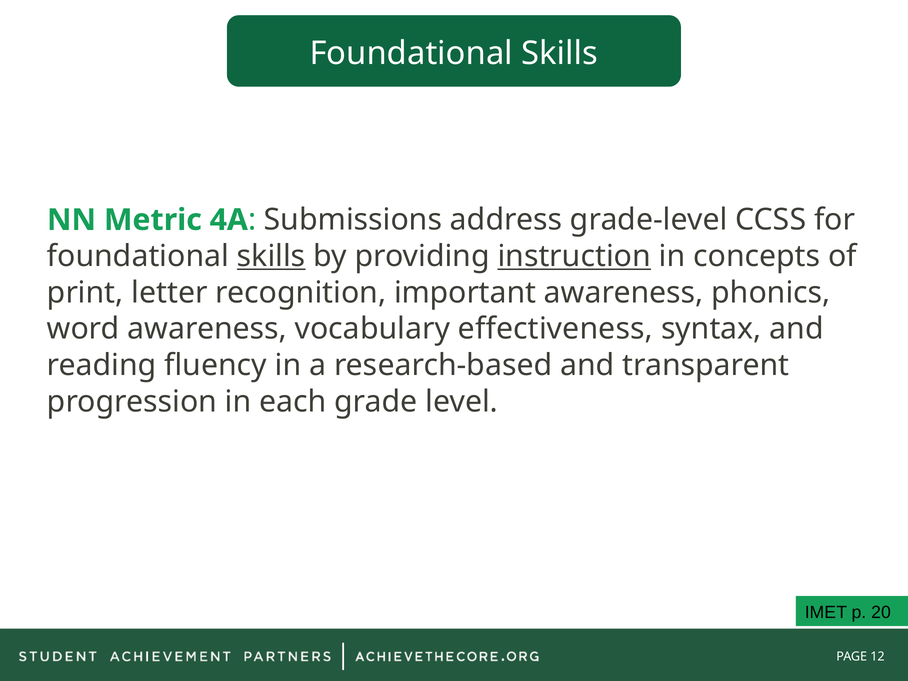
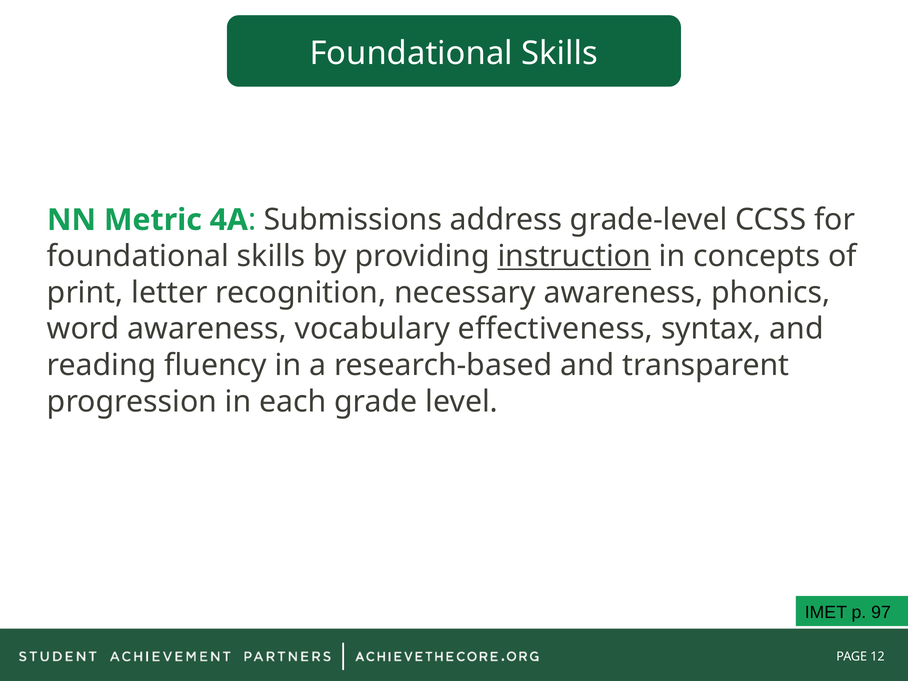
skills at (271, 256) underline: present -> none
important: important -> necessary
20: 20 -> 97
